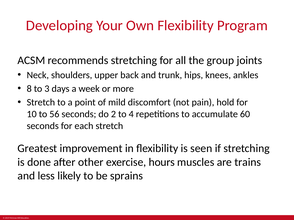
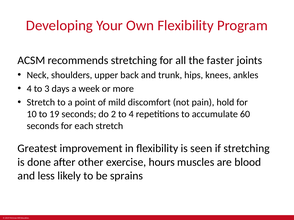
group: group -> faster
8 at (29, 89): 8 -> 4
56: 56 -> 19
trains: trains -> blood
